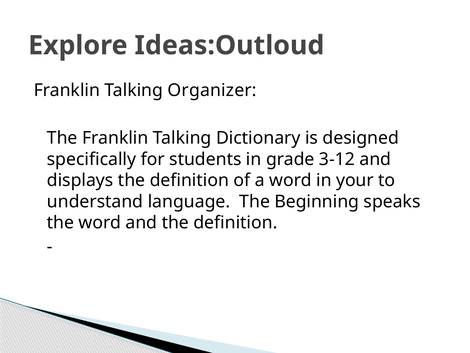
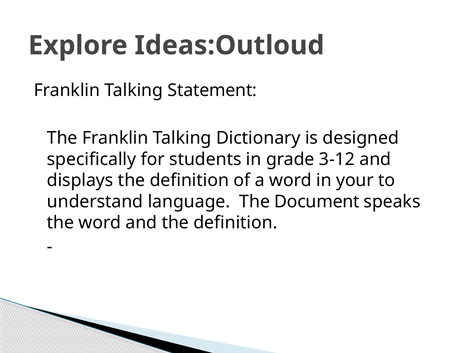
Organizer: Organizer -> Statement
Beginning: Beginning -> Document
